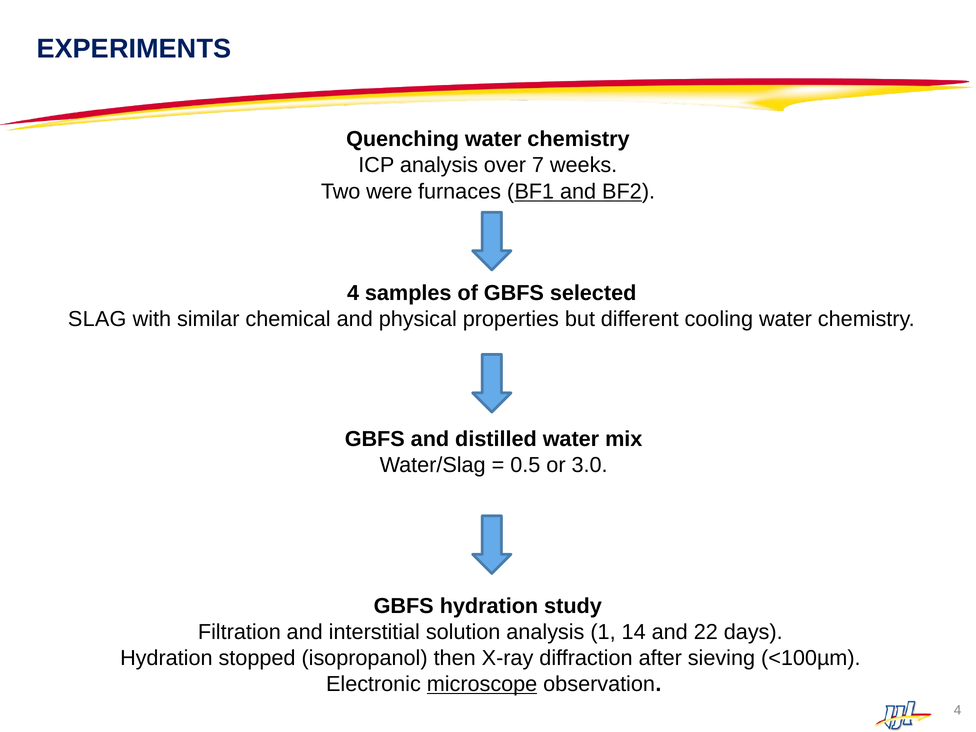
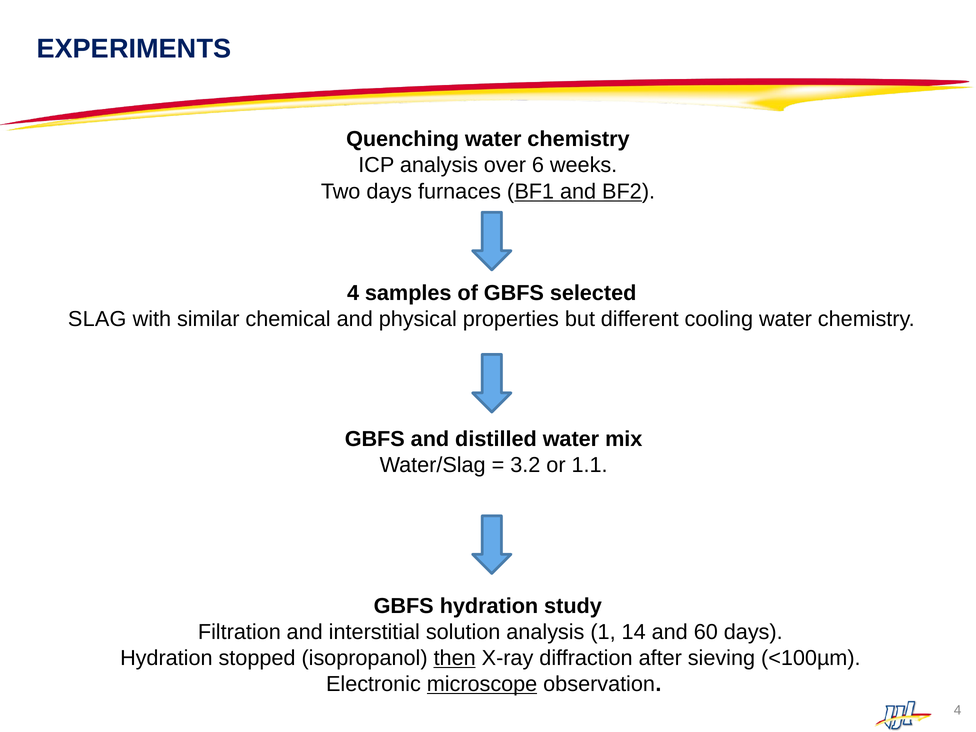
7: 7 -> 6
Two were: were -> days
0.5: 0.5 -> 3.2
3.0: 3.0 -> 1.1
22: 22 -> 60
then underline: none -> present
